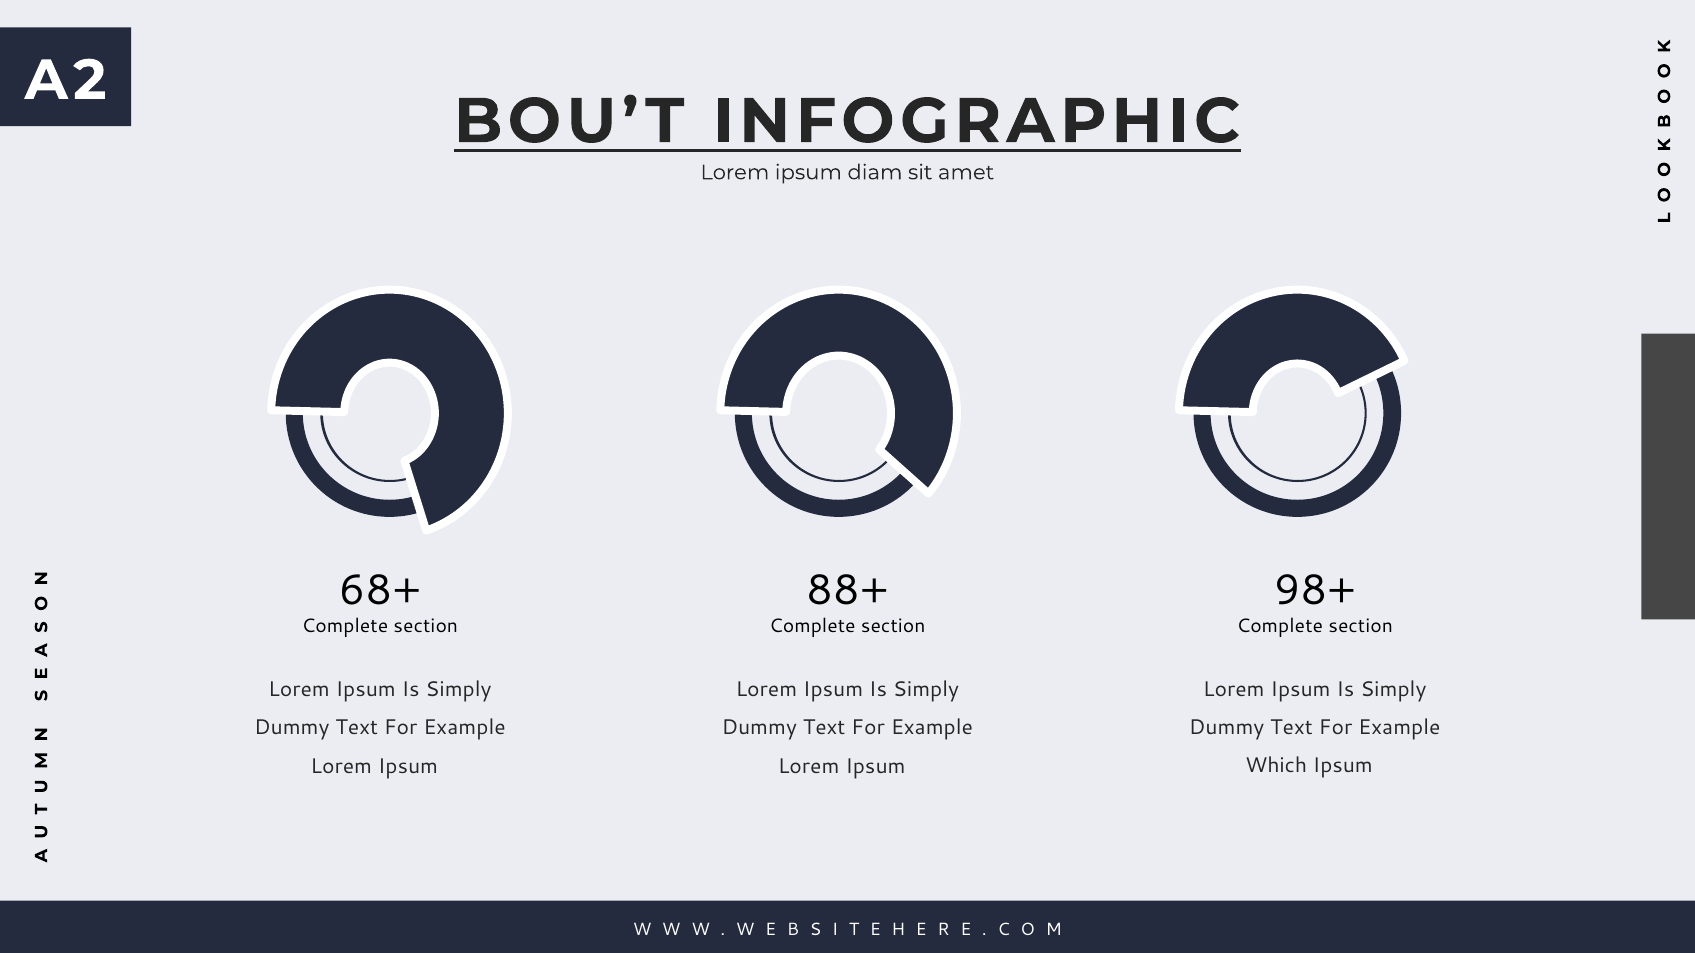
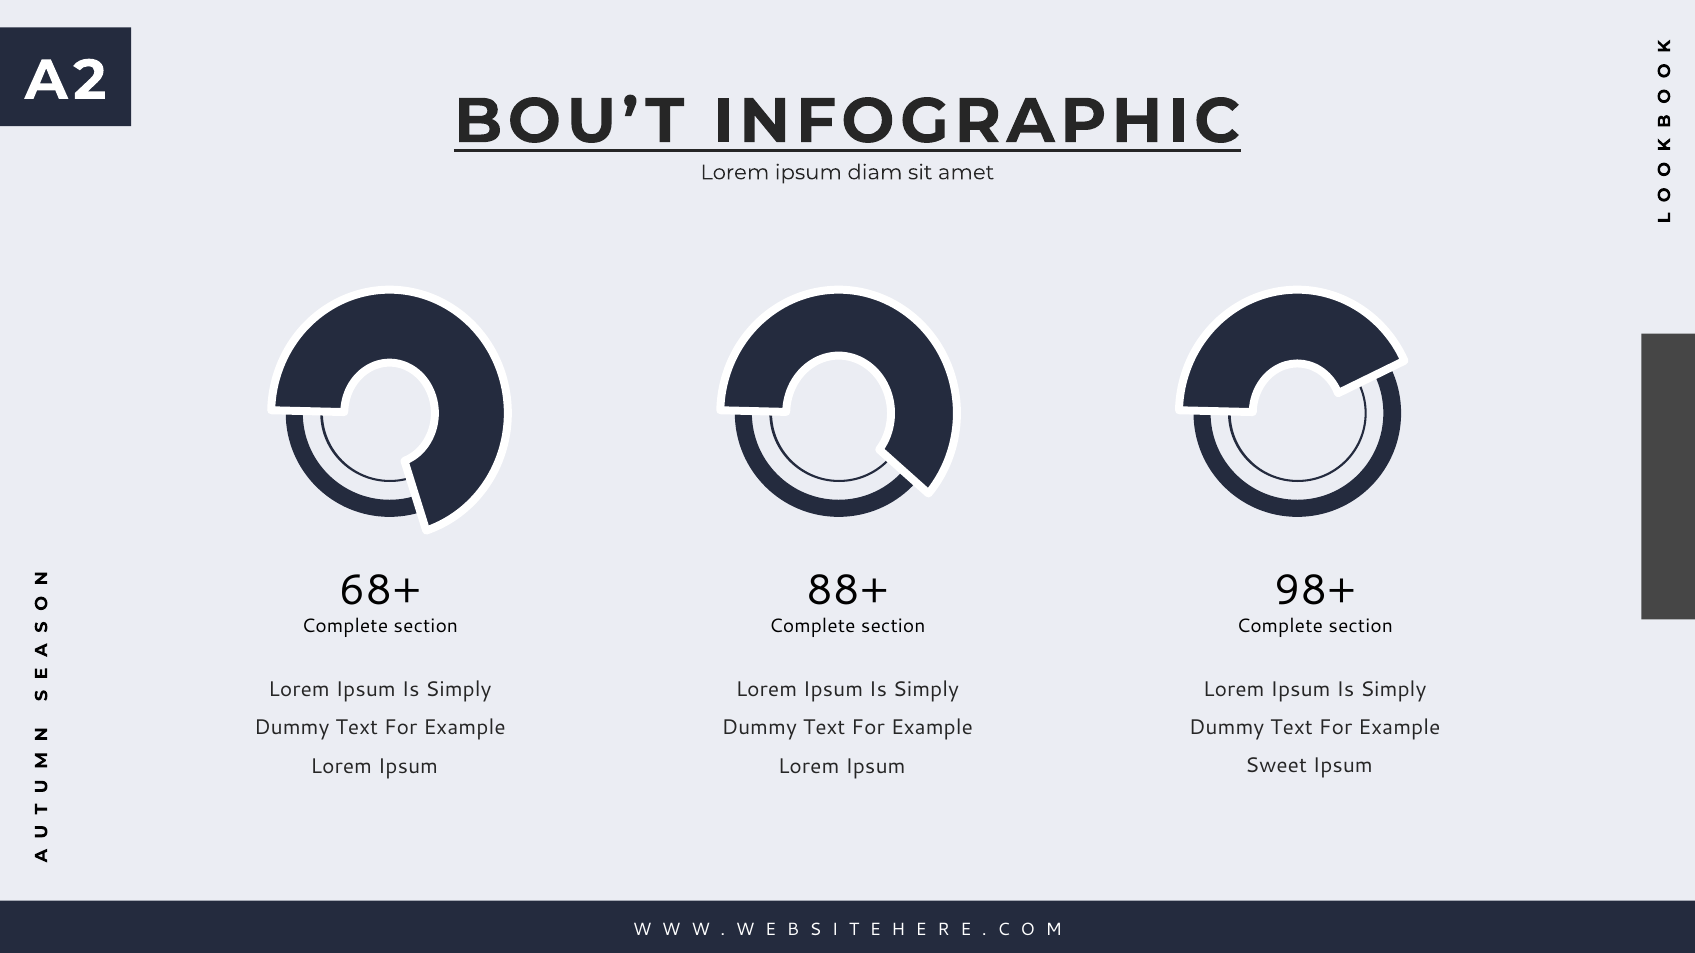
Which: Which -> Sweet
